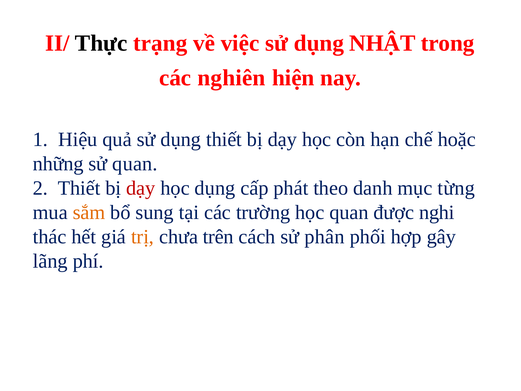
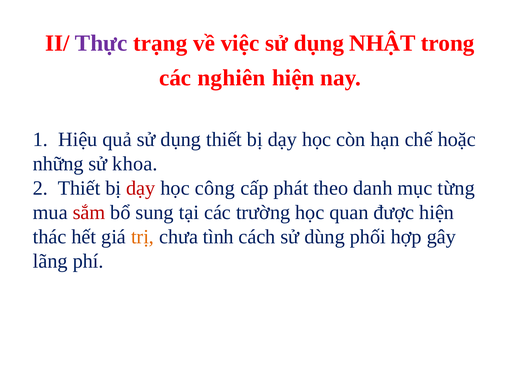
Thực colour: black -> purple
sử quan: quan -> khoa
học dụng: dụng -> công
sắm colour: orange -> red
được nghi: nghi -> hiện
trên: trên -> tình
phân: phân -> dùng
